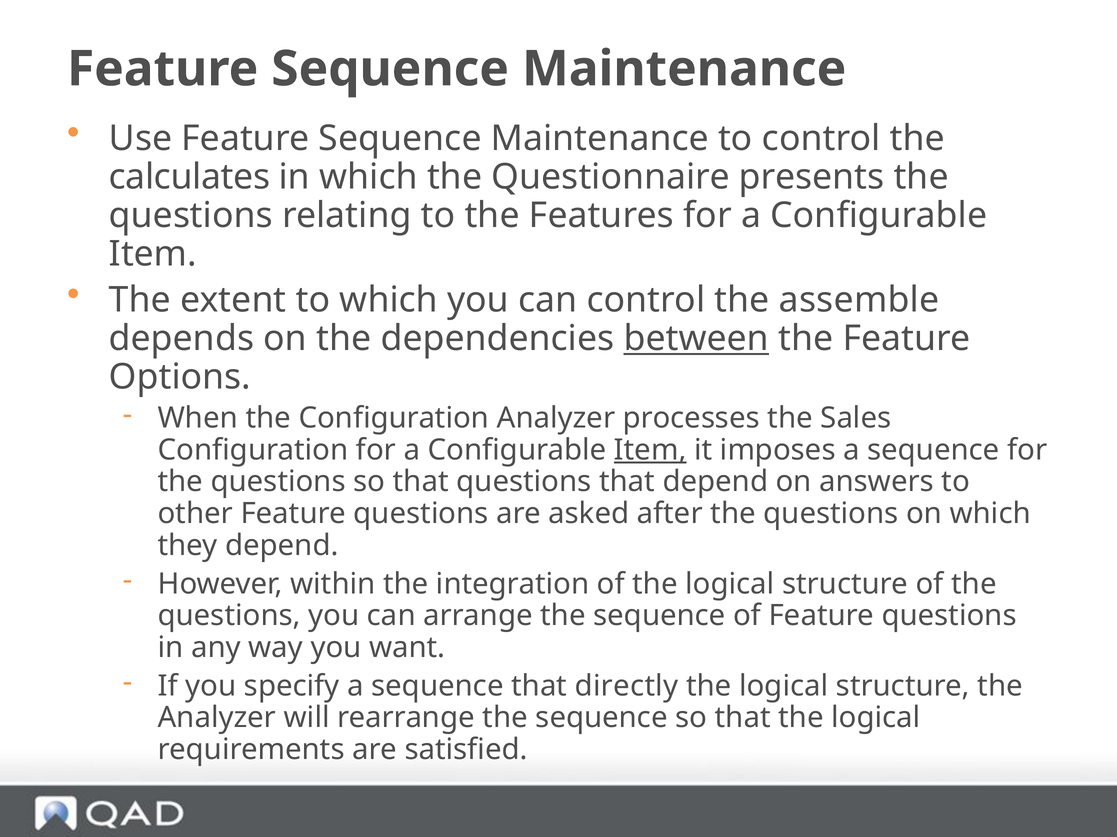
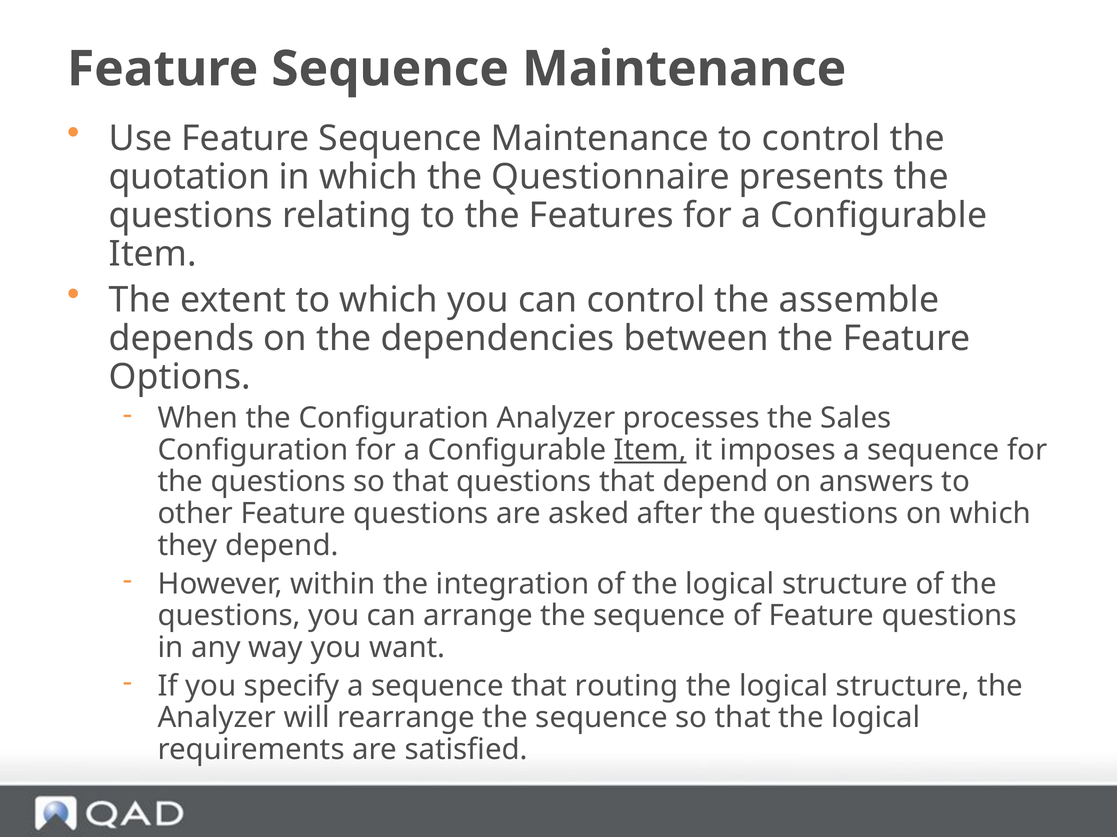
calculates: calculates -> quotation
between underline: present -> none
directly: directly -> routing
